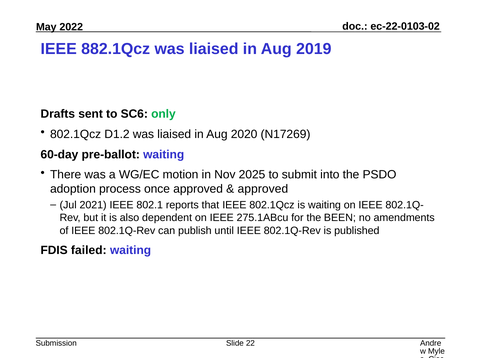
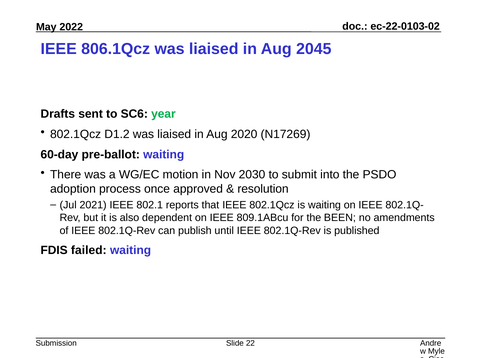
882.1Qcz: 882.1Qcz -> 806.1Qcz
2019: 2019 -> 2045
only: only -> year
2025: 2025 -> 2030
approved at (263, 189): approved -> resolution
275.1ABcu: 275.1ABcu -> 809.1ABcu
